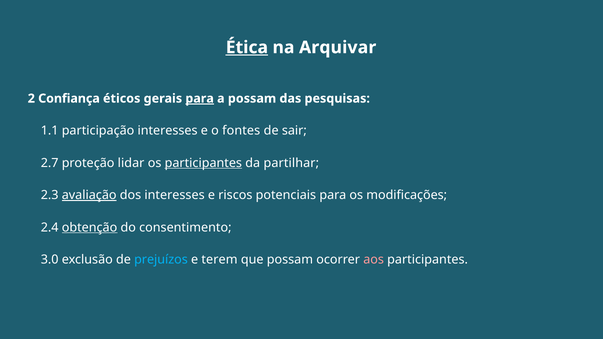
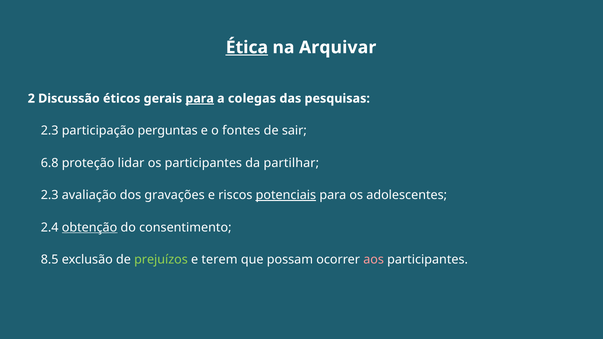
Confiança: Confiança -> Discussão
a possam: possam -> colegas
1.1 at (50, 131): 1.1 -> 2.3
participação interesses: interesses -> perguntas
2.7: 2.7 -> 6.8
participantes at (203, 163) underline: present -> none
avaliação underline: present -> none
dos interesses: interesses -> gravações
potenciais underline: none -> present
modificações: modificações -> adolescentes
3.0: 3.0 -> 8.5
prejuízos colour: light blue -> light green
